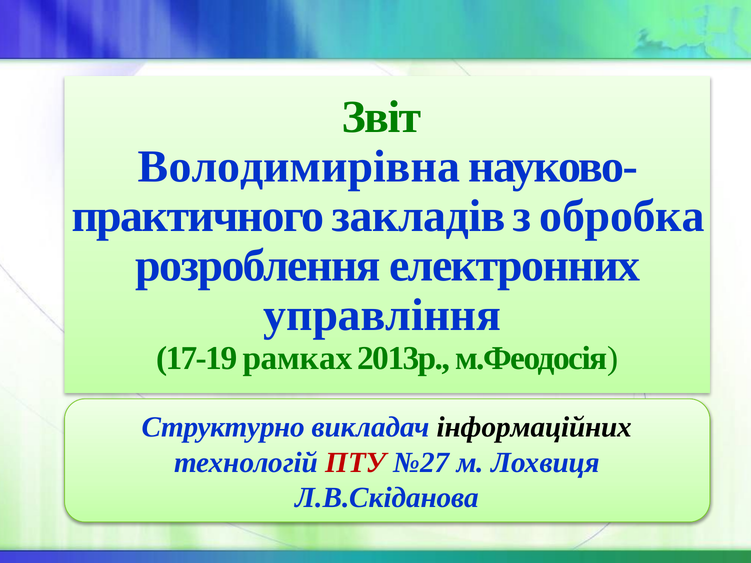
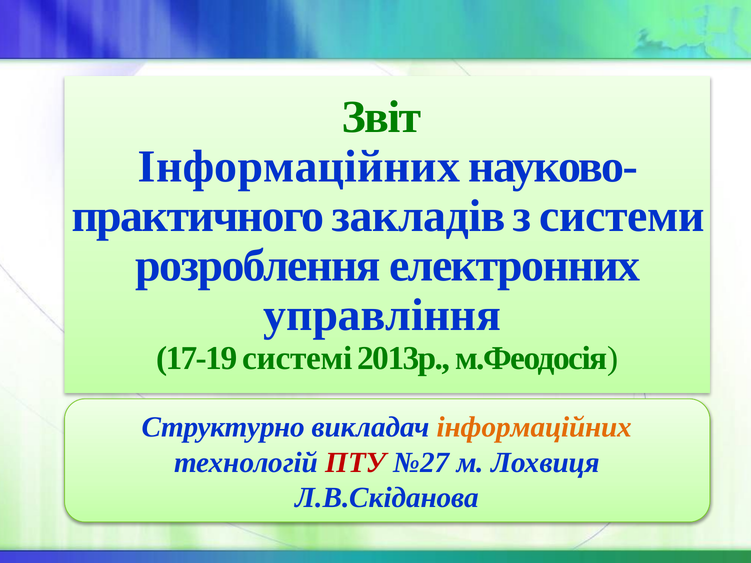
Володимирівна at (299, 167): Володимирівна -> Інформаційних
обробка: обробка -> системи
рамках: рамках -> системі
інформаційних at (534, 428) colour: black -> orange
